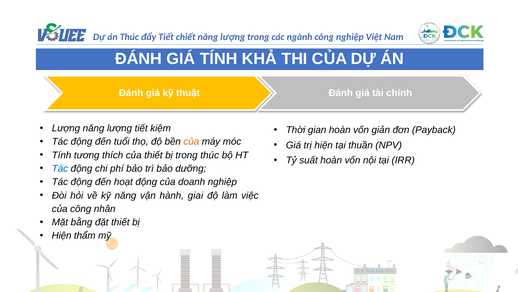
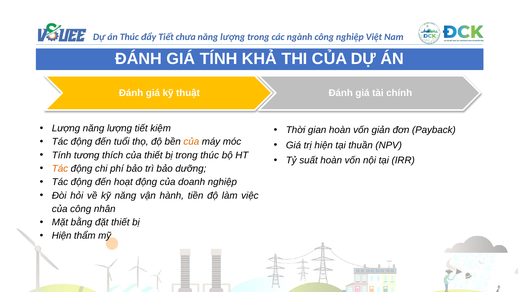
chiết: chiết -> chưa
Tác at (60, 168) colour: blue -> orange
giai: giai -> tiền
